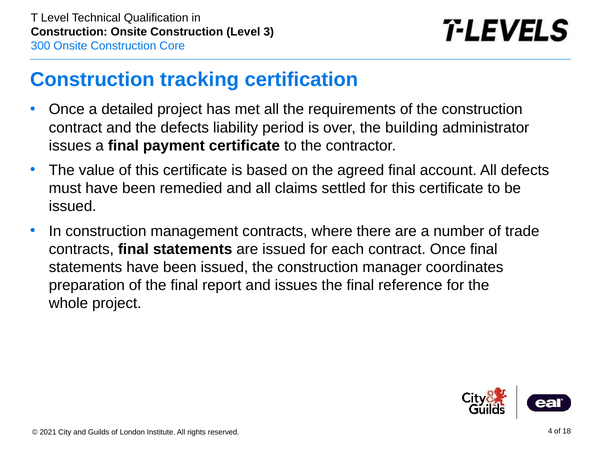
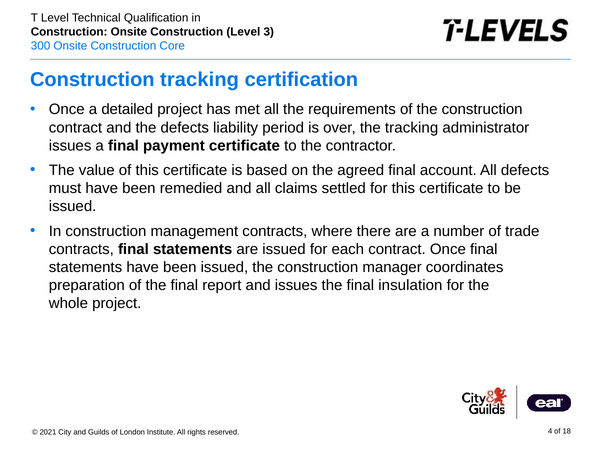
the building: building -> tracking
reference: reference -> insulation
